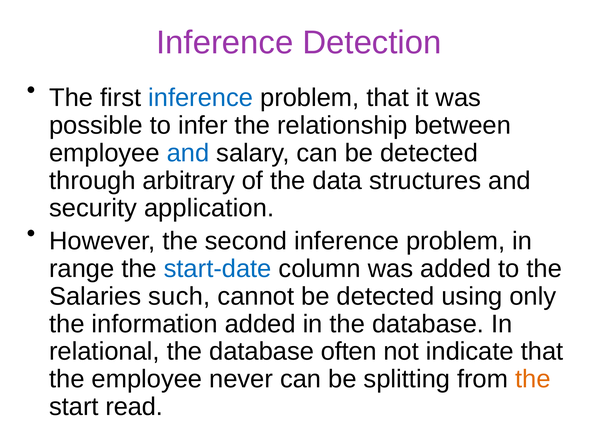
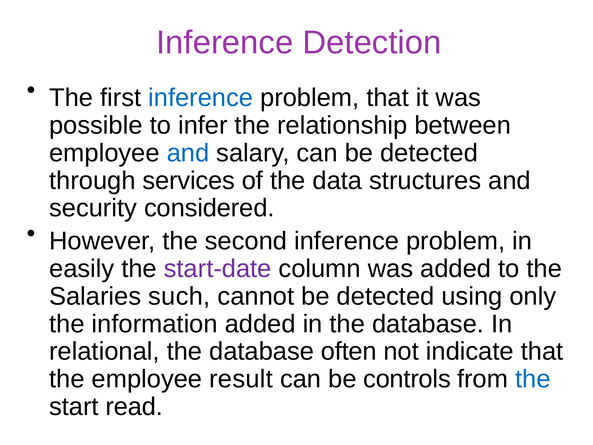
arbitrary: arbitrary -> services
application: application -> considered
range: range -> easily
start-date colour: blue -> purple
never: never -> result
splitting: splitting -> controls
the at (533, 379) colour: orange -> blue
